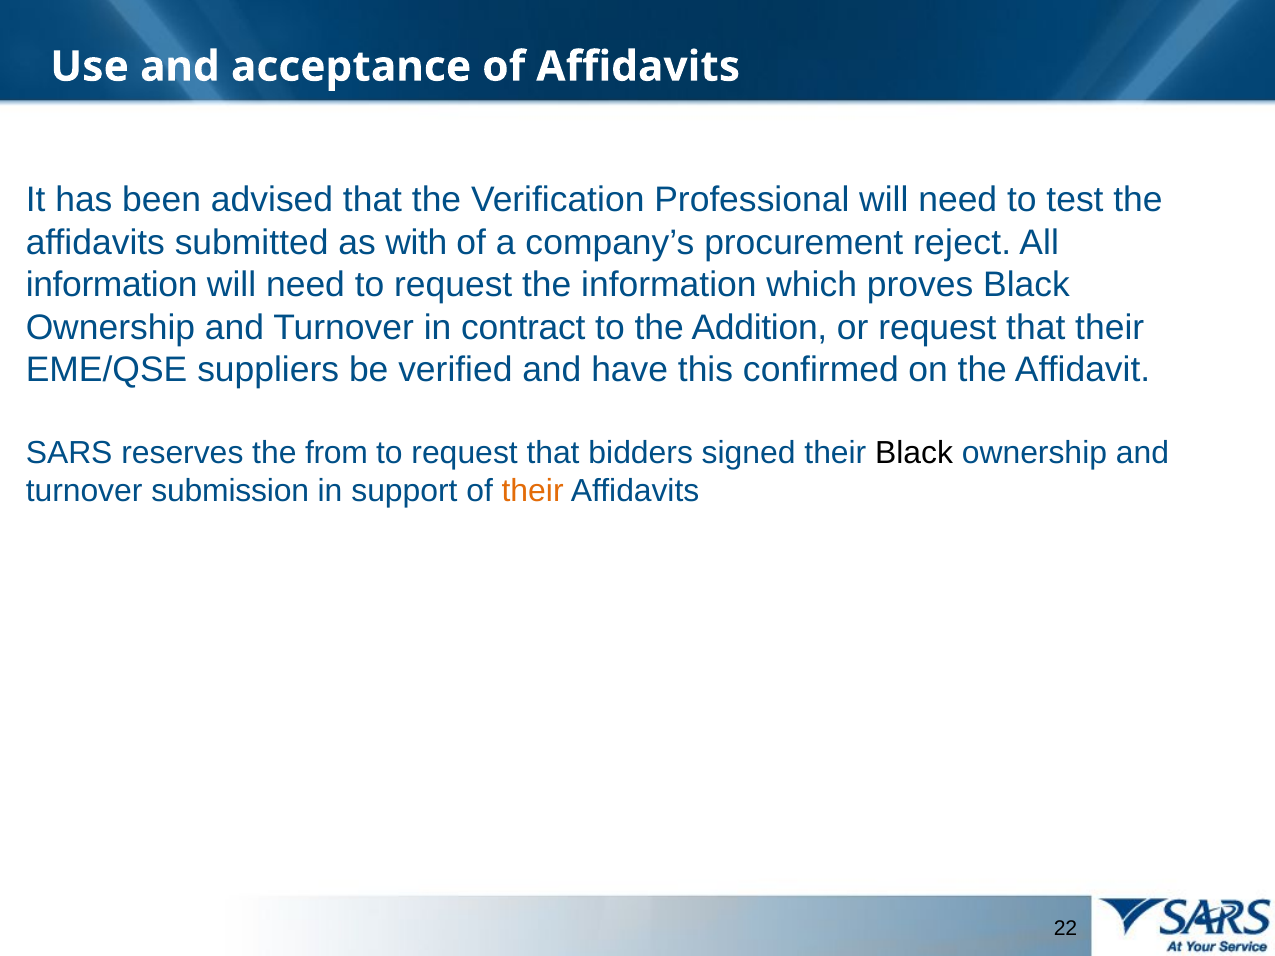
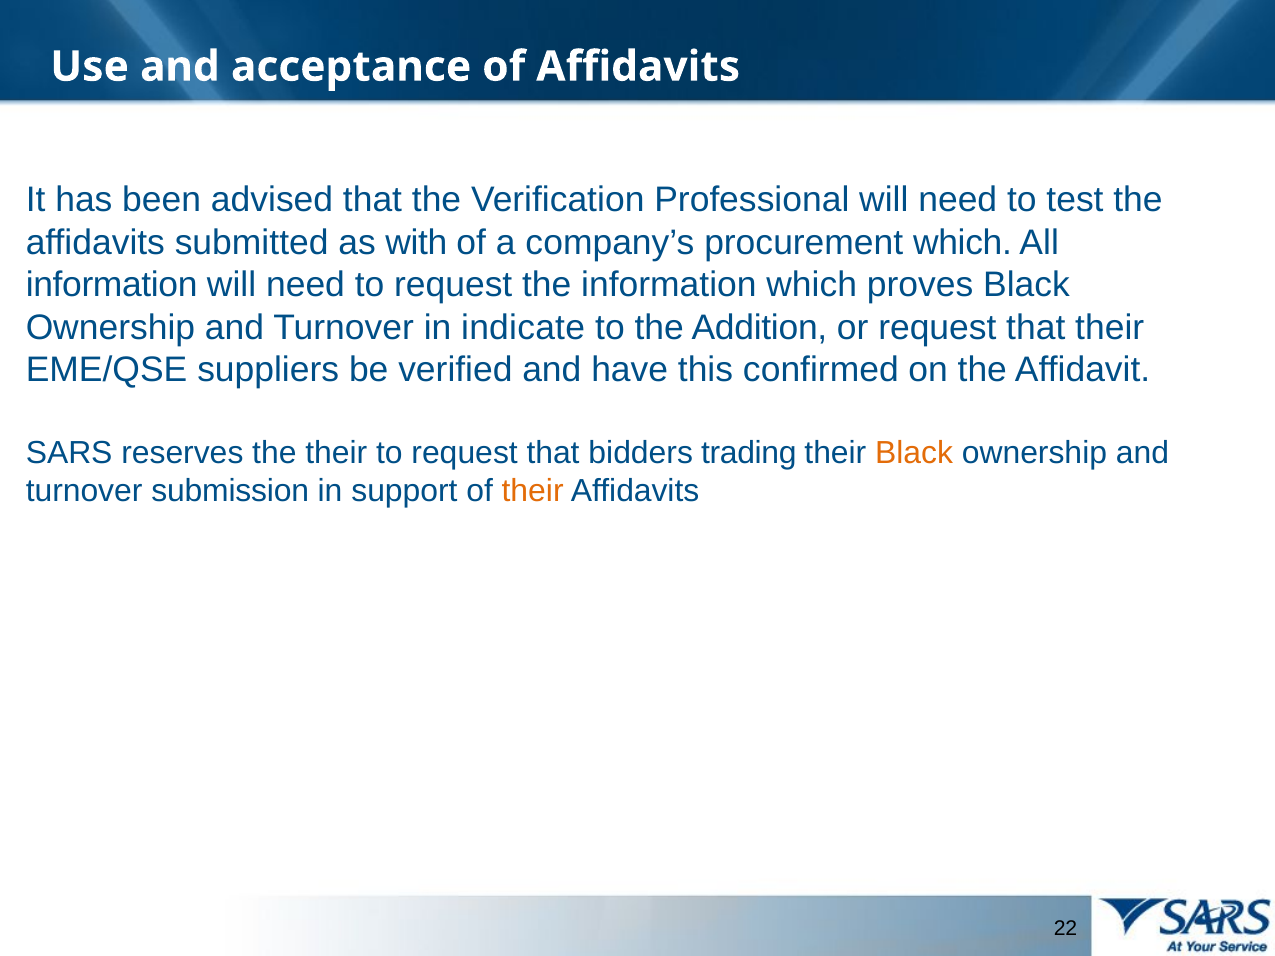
procurement reject: reject -> which
contract: contract -> indicate
the from: from -> their
signed: signed -> trading
Black at (914, 453) colour: black -> orange
